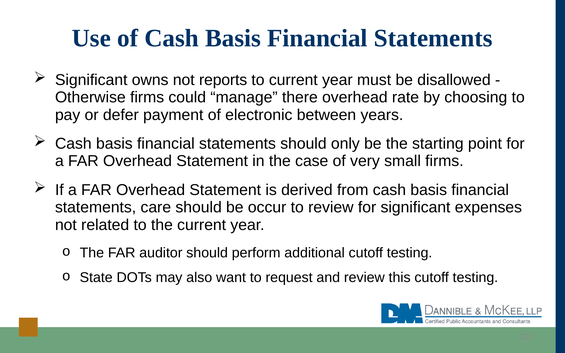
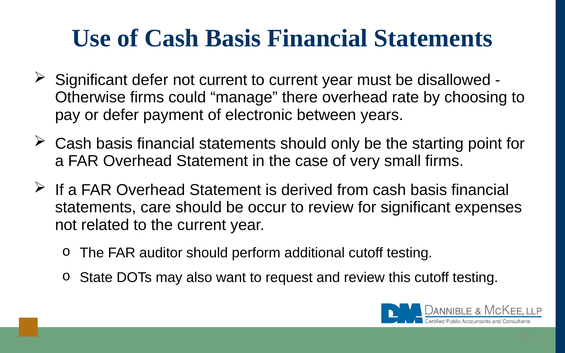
Significant owns: owns -> defer
not reports: reports -> current
